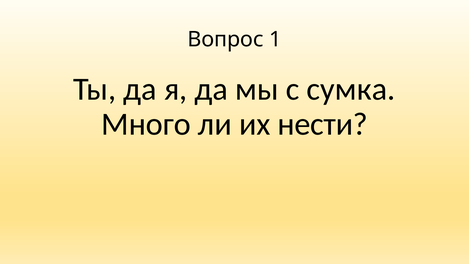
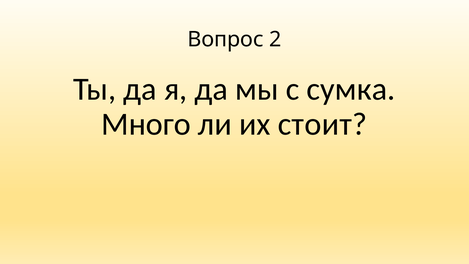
1: 1 -> 2
нести: нести -> стоит
